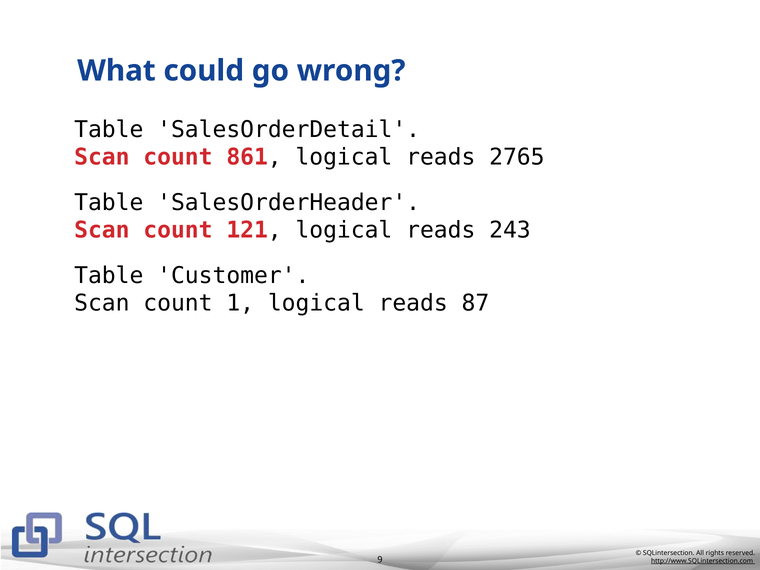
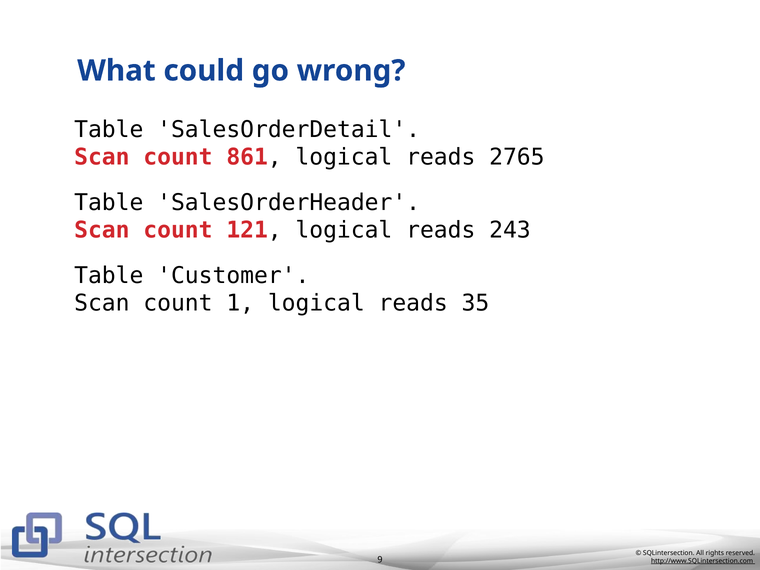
87: 87 -> 35
